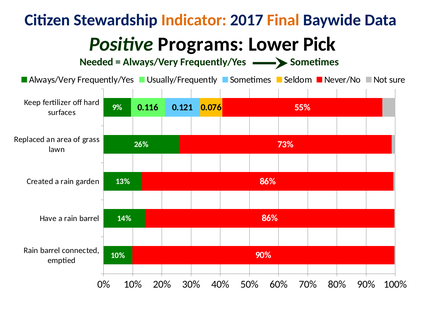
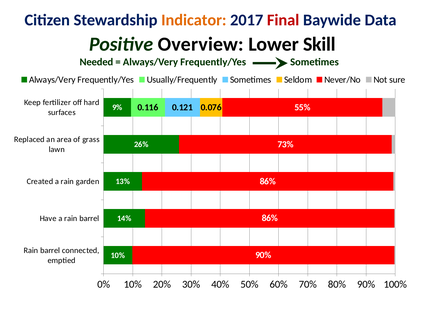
Final colour: orange -> red
Programs: Programs -> Overview
Pick: Pick -> Skill
